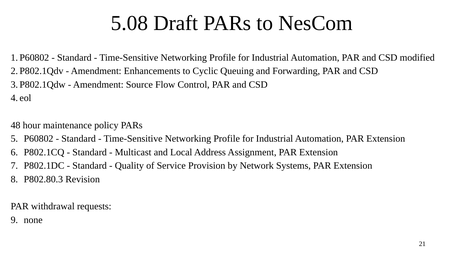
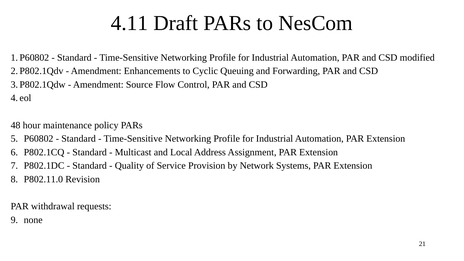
5.08: 5.08 -> 4.11
P802.80.3: P802.80.3 -> P802.11.0
